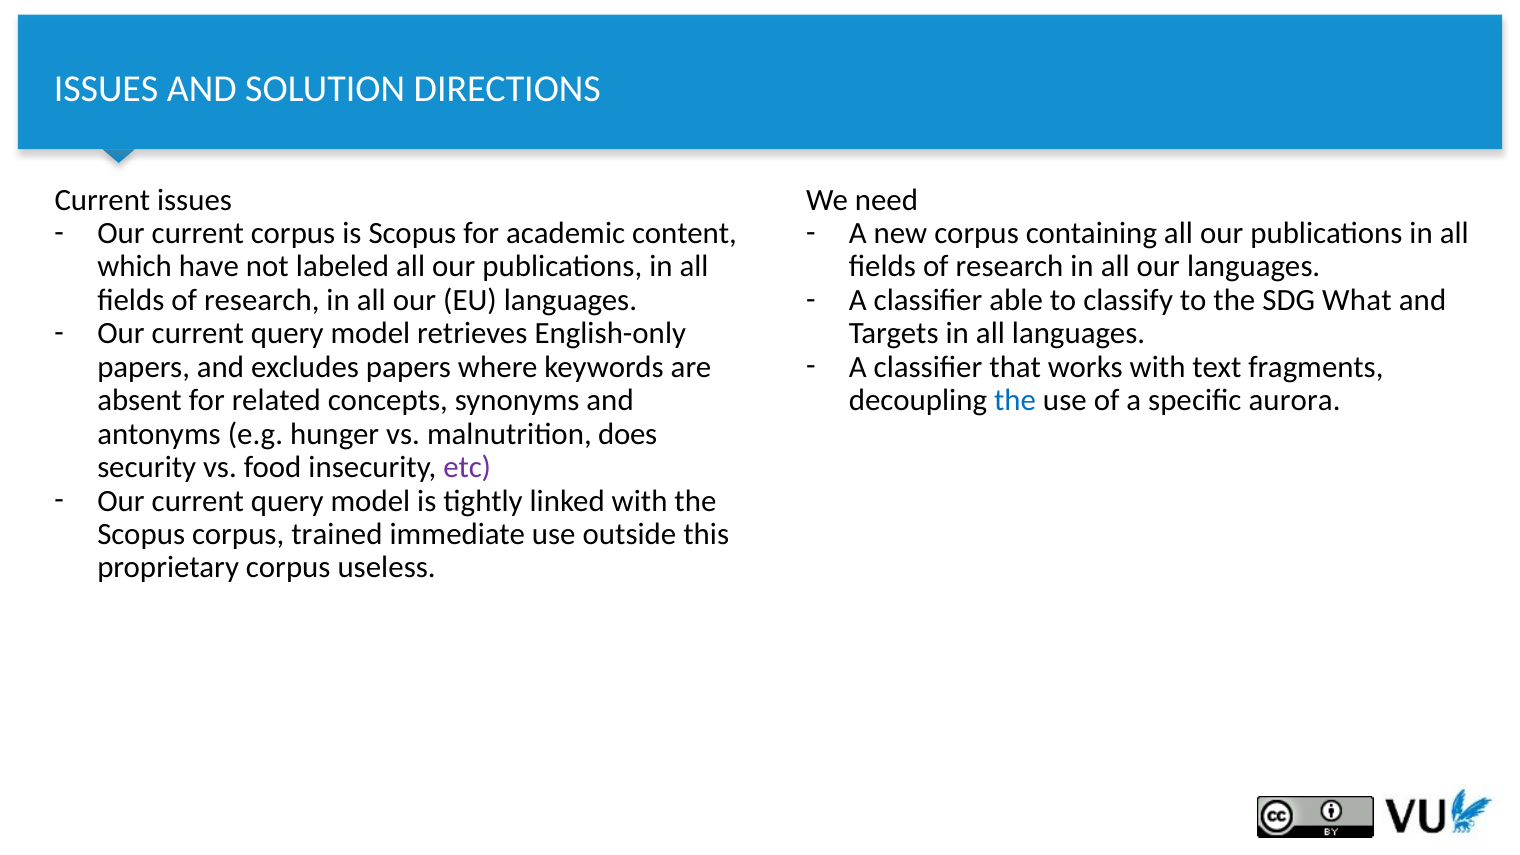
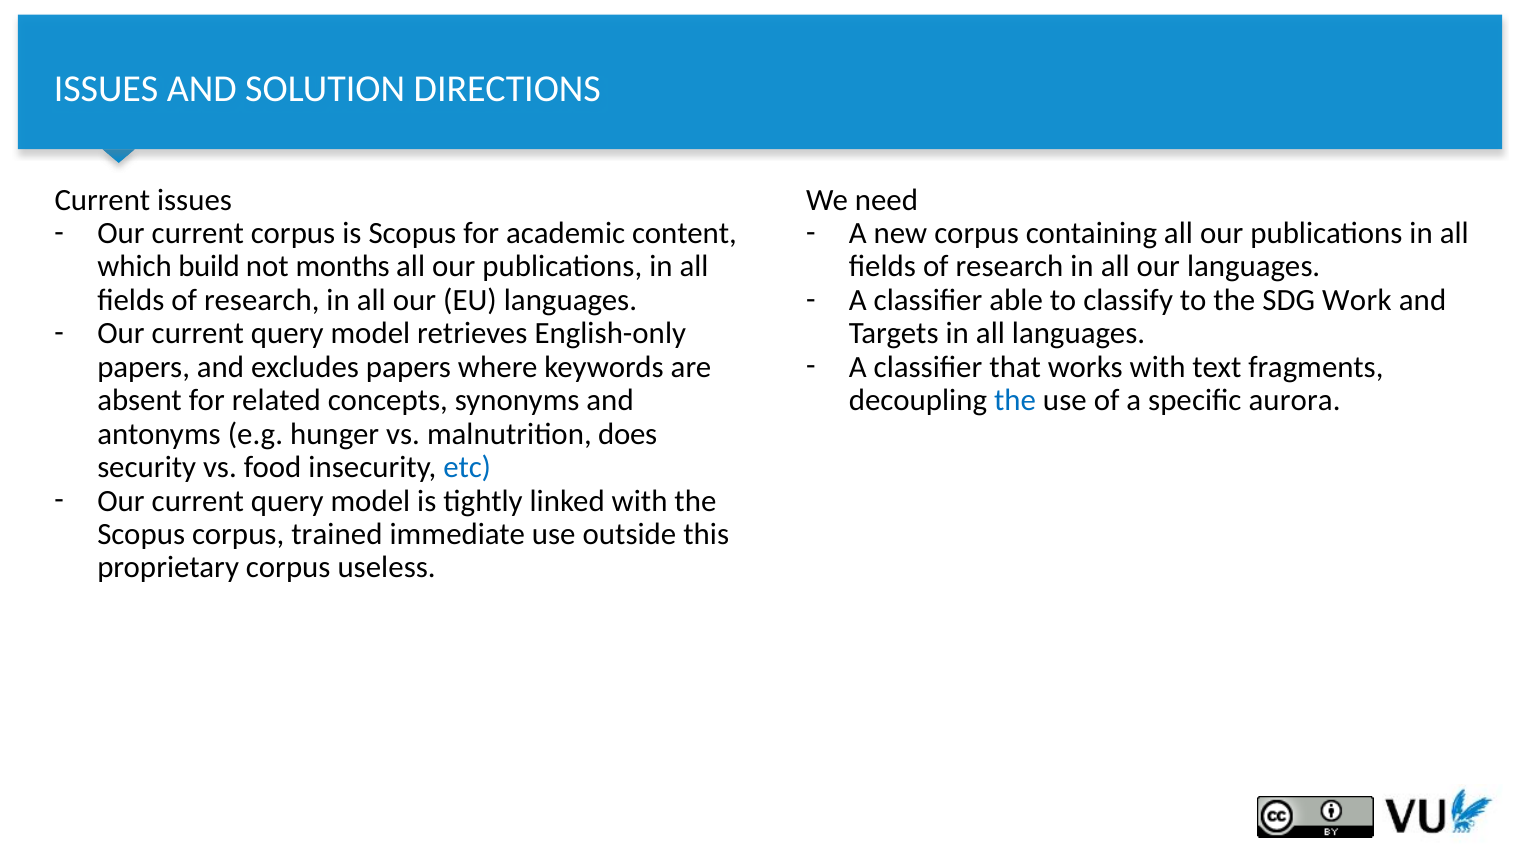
have: have -> build
labeled: labeled -> months
What: What -> Work
etc colour: purple -> blue
